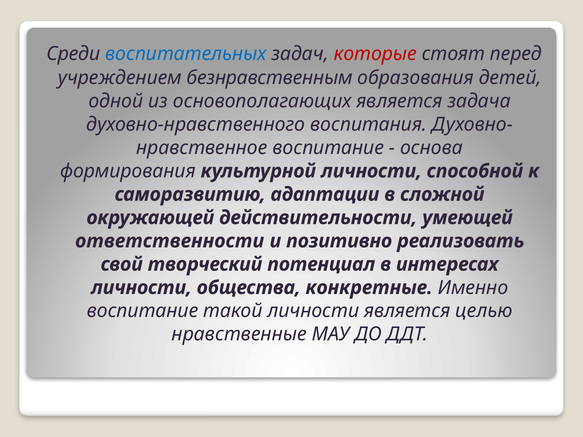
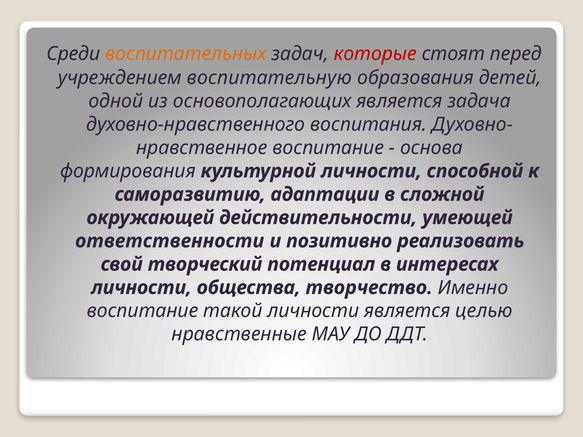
воспитательных colour: blue -> orange
безнравственным: безнравственным -> воспитательную
конкретные: конкретные -> творчество
